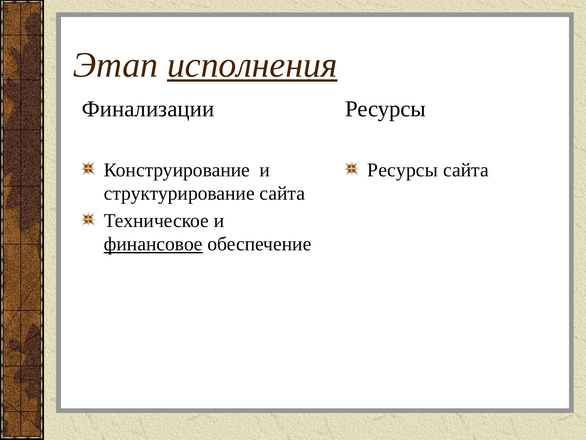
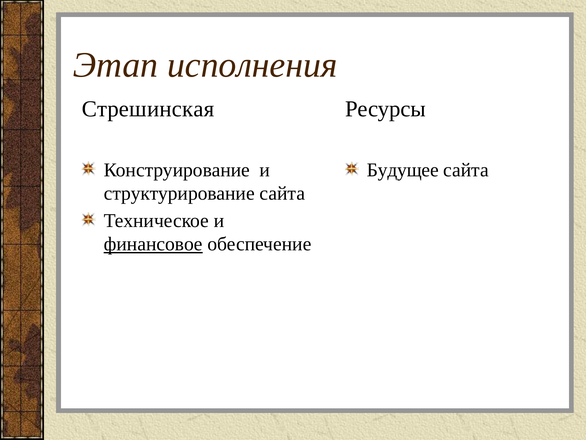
исполнения underline: present -> none
Финализации: Финализации -> Стрешинская
Ресурсы at (403, 170): Ресурсы -> Будущее
